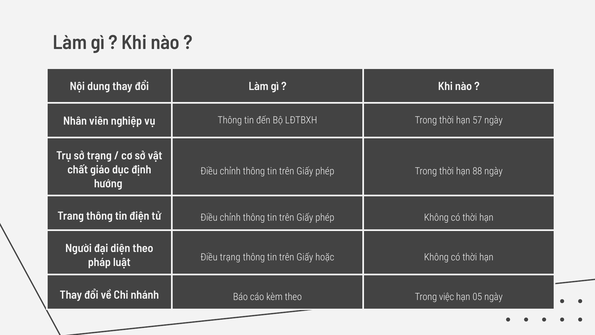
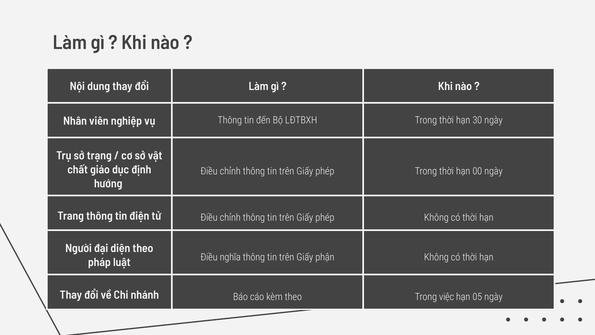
57: 57 -> 30
88: 88 -> 00
Điều trạng: trạng -> nghĩa
hoặc: hoặc -> phận
